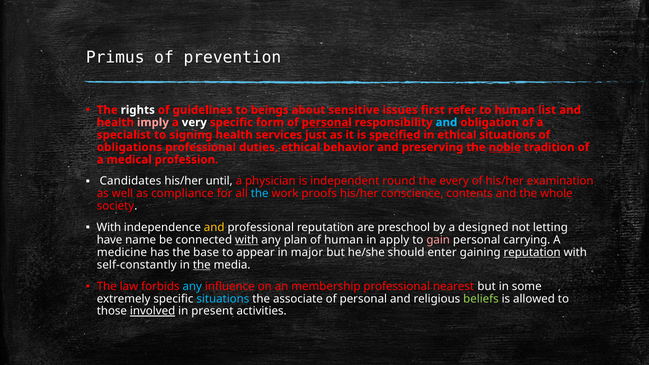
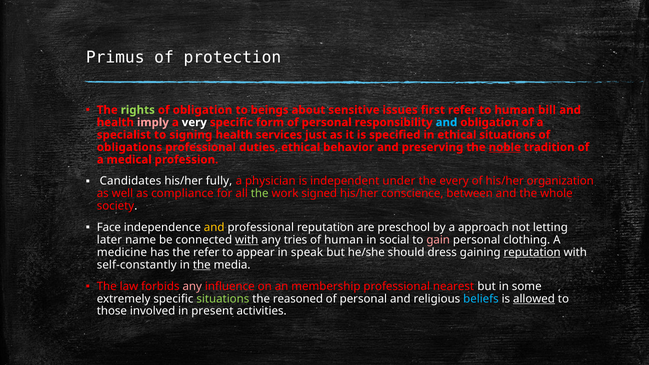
prevention: prevention -> protection
rights colour: white -> light green
of guidelines: guidelines -> obligation
list: list -> bill
personal at (327, 122) underline: present -> none
speciﬁed underline: present -> none
until: until -> fully
round: round -> under
examination: examination -> organization
the at (260, 194) colour: light blue -> light green
proofs: proofs -> signed
contents: contents -> between
With at (109, 228): With -> Face
designed: designed -> approach
have: have -> later
plan: plan -> tries
apply: apply -> social
carrying: carrying -> clothing
the base: base -> refer
major: major -> speak
enter: enter -> dress
any at (192, 286) colour: light blue -> pink
situations at (223, 299) colour: light blue -> light green
associate: associate -> reasoned
beliefs colour: light green -> light blue
allowed underline: none -> present
involved underline: present -> none
